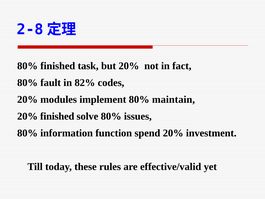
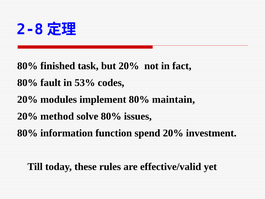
82%: 82% -> 53%
20% finished: finished -> method
